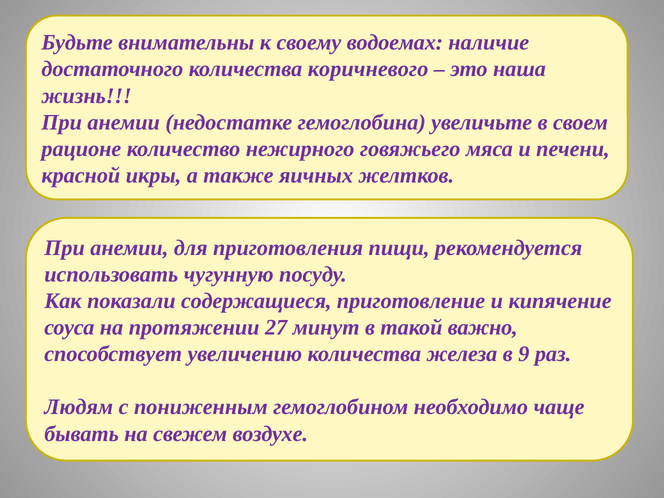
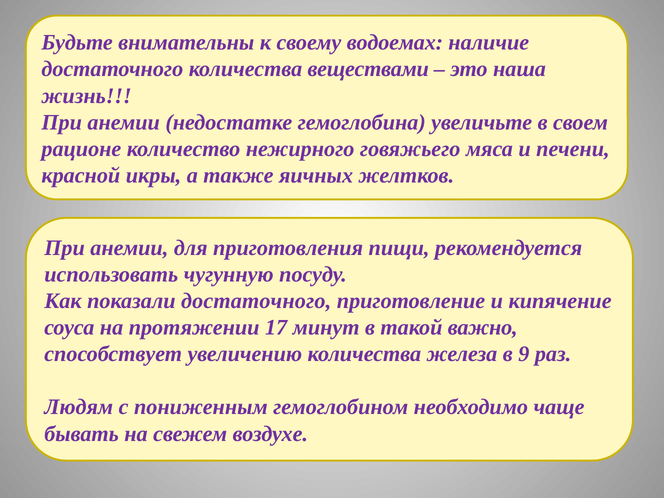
коричневого: коричневого -> веществами
показали содержащиеся: содержащиеся -> достаточного
27: 27 -> 17
